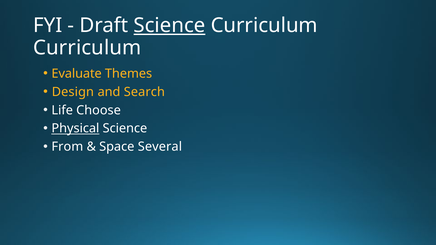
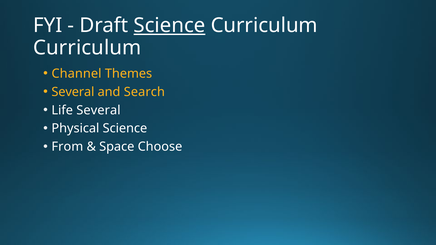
Evaluate: Evaluate -> Channel
Design at (73, 92): Design -> Several
Life Choose: Choose -> Several
Physical underline: present -> none
Several: Several -> Choose
